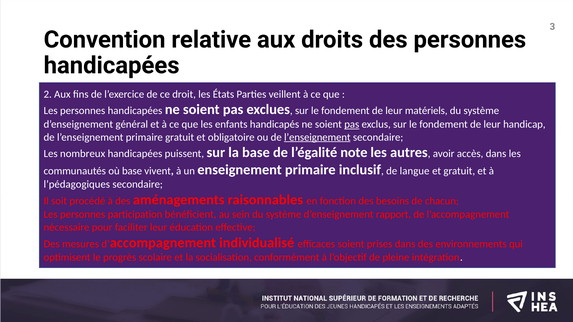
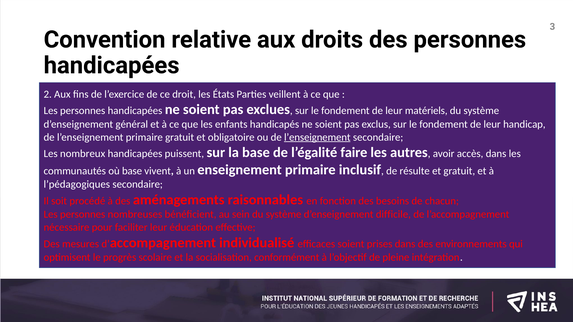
pas at (352, 124) underline: present -> none
note: note -> faire
langue: langue -> résulte
participation: participation -> nombreuses
rapport: rapport -> difficile
